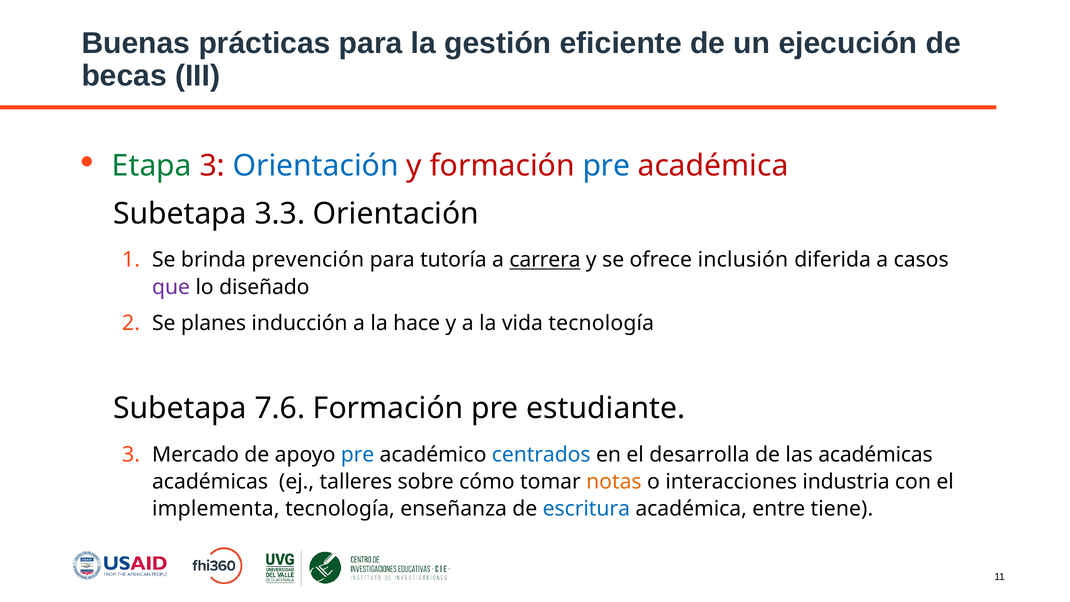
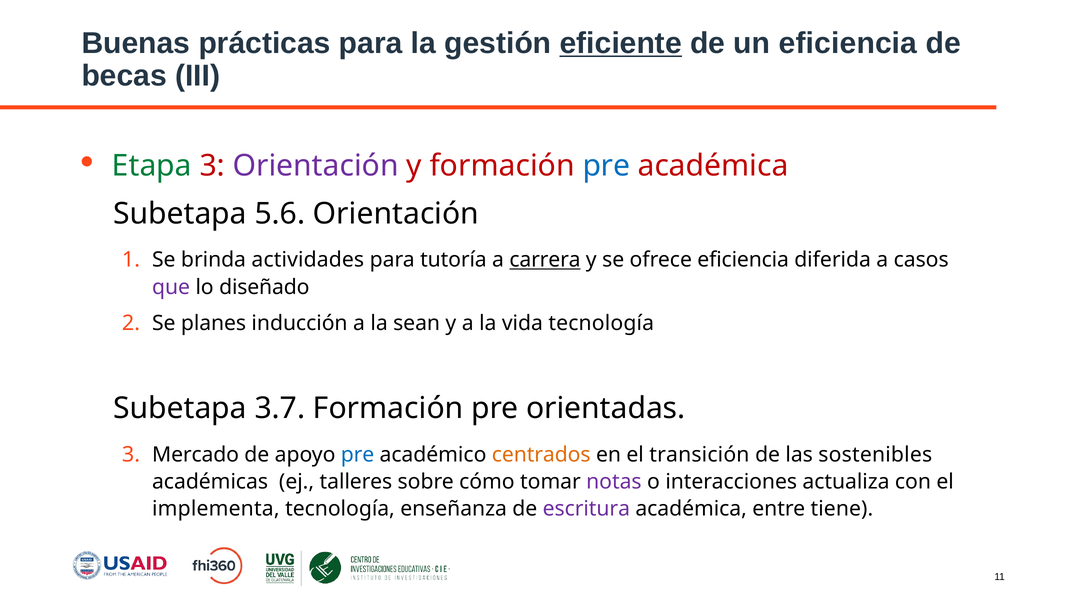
eficiente underline: none -> present
un ejecución: ejecución -> eficiencia
Orientación at (316, 166) colour: blue -> purple
3.3: 3.3 -> 5.6
prevención: prevención -> actividades
ofrece inclusión: inclusión -> eficiencia
hace: hace -> sean
7.6: 7.6 -> 3.7
estudiante: estudiante -> orientadas
centrados colour: blue -> orange
desarrolla: desarrolla -> transición
las académicas: académicas -> sostenibles
notas colour: orange -> purple
industria: industria -> actualiza
escritura colour: blue -> purple
